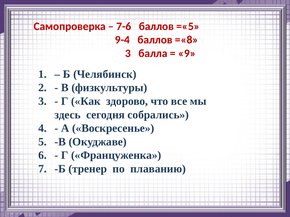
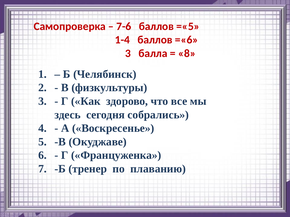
9-4: 9-4 -> 1-4
=«8: =«8 -> =«6
9: 9 -> 8
